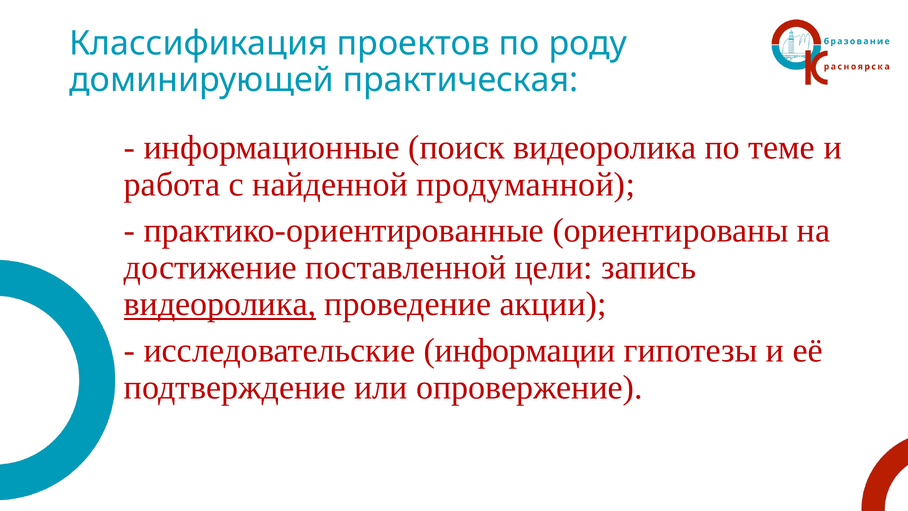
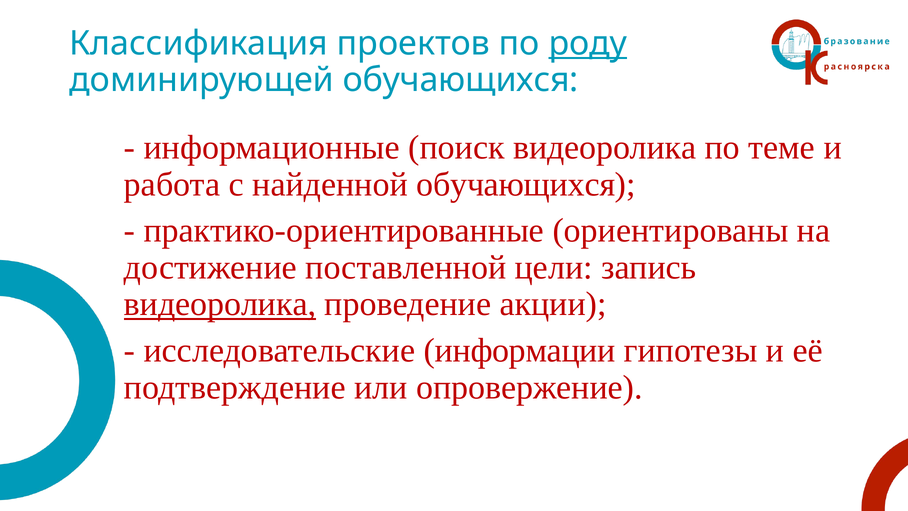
роду underline: none -> present
доминирующей практическая: практическая -> обучающихся
найденной продуманной: продуманной -> обучающихся
